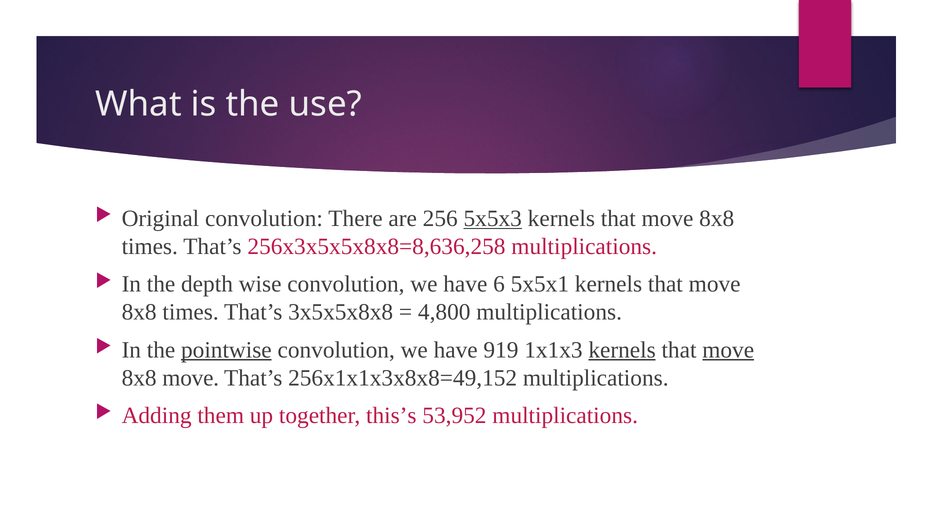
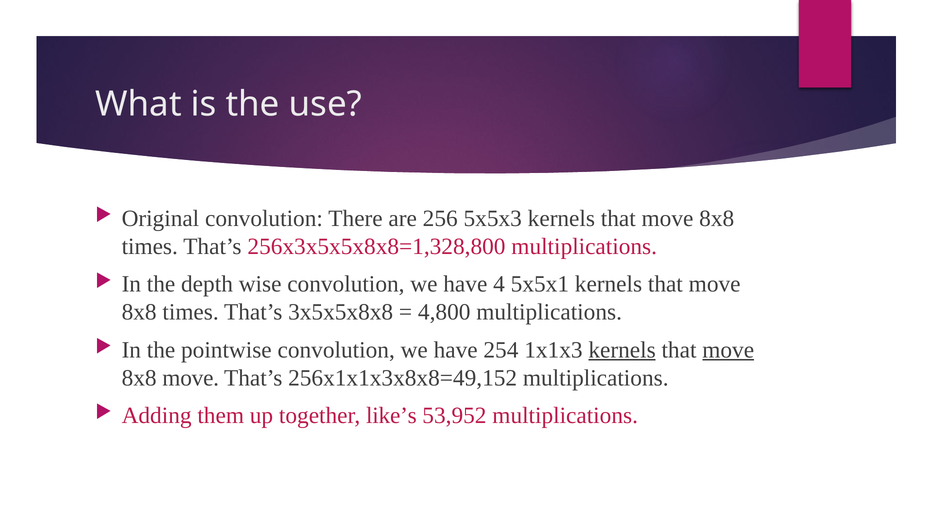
5x5x3 underline: present -> none
256x3x5x5x8x8=8,636,258: 256x3x5x5x8x8=8,636,258 -> 256x3x5x5x8x8=1,328,800
6: 6 -> 4
pointwise underline: present -> none
919: 919 -> 254
this’s: this’s -> like’s
